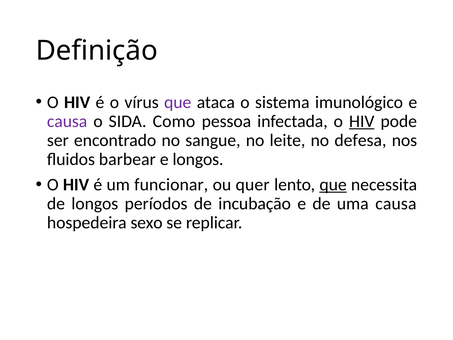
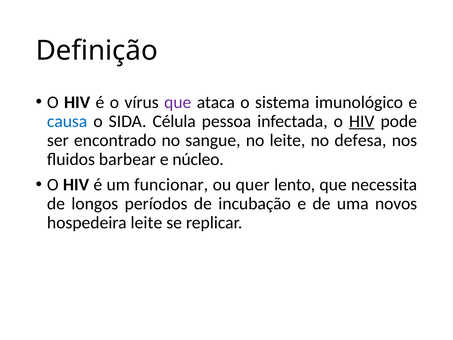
causa at (67, 121) colour: purple -> blue
Como: Como -> Célula
e longos: longos -> núcleo
que at (333, 185) underline: present -> none
uma causa: causa -> novos
hospedeira sexo: sexo -> leite
